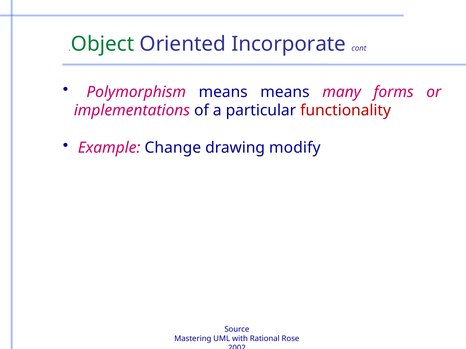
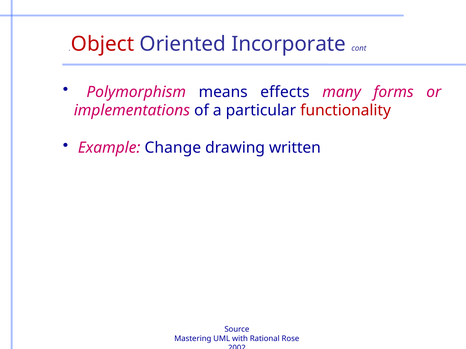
Object colour: green -> red
means means: means -> effects
modify: modify -> written
